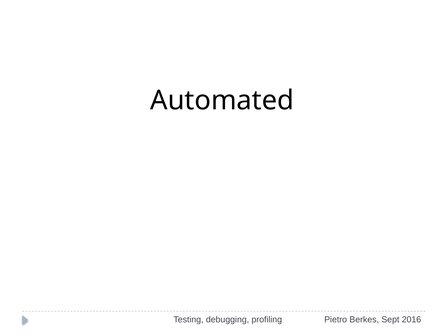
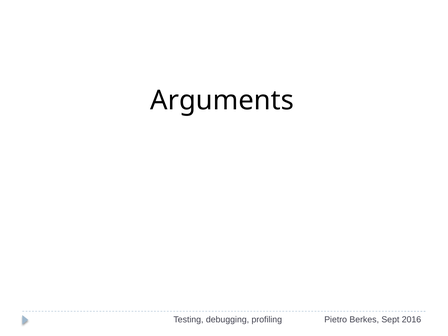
Automated: Automated -> Arguments
